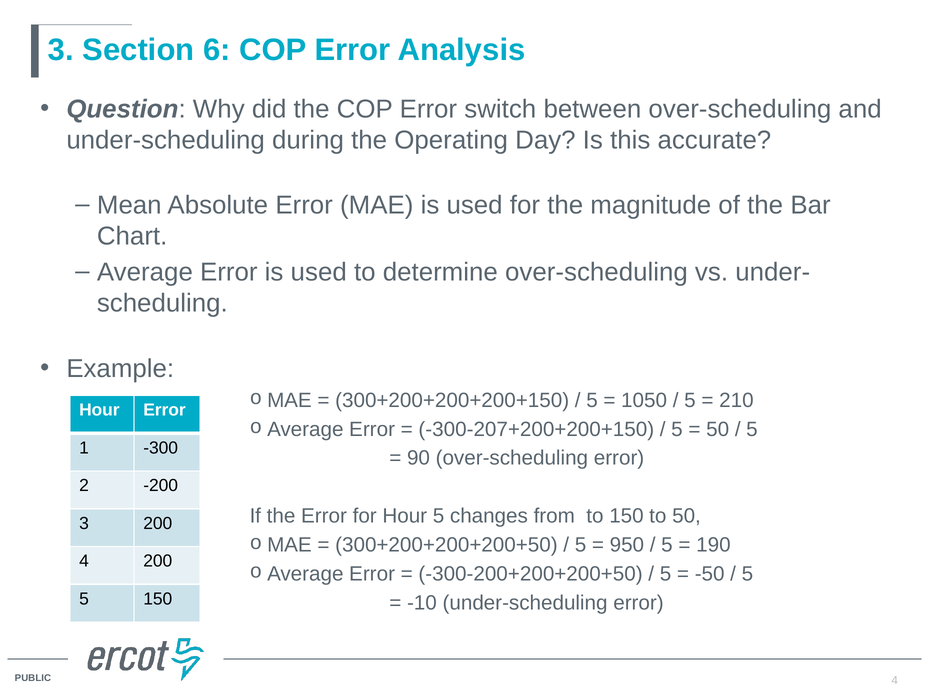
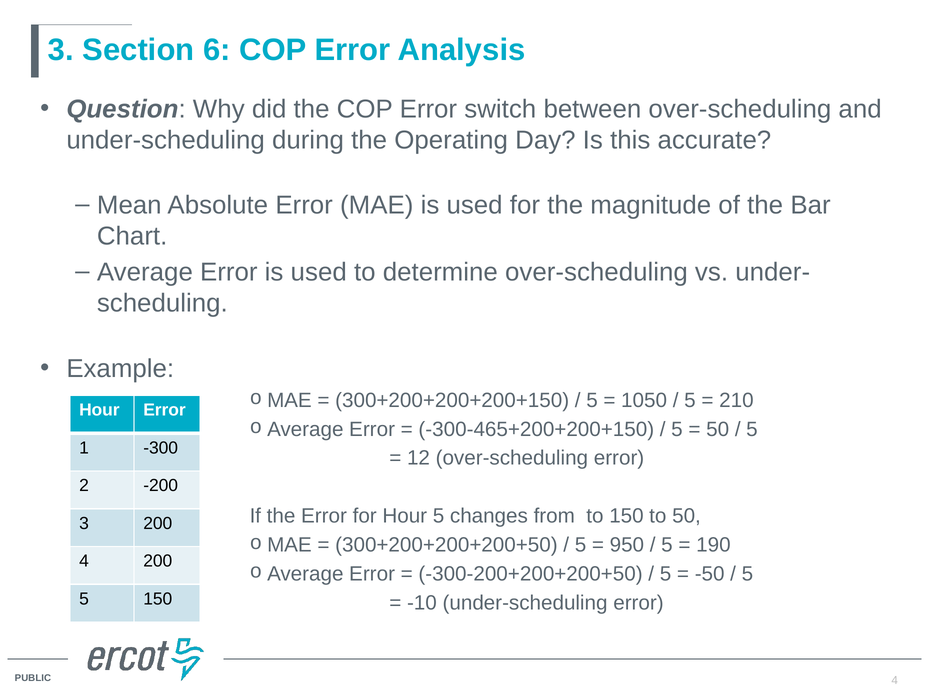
-300-207+200+200+150: -300-207+200+200+150 -> -300-465+200+200+150
90: 90 -> 12
